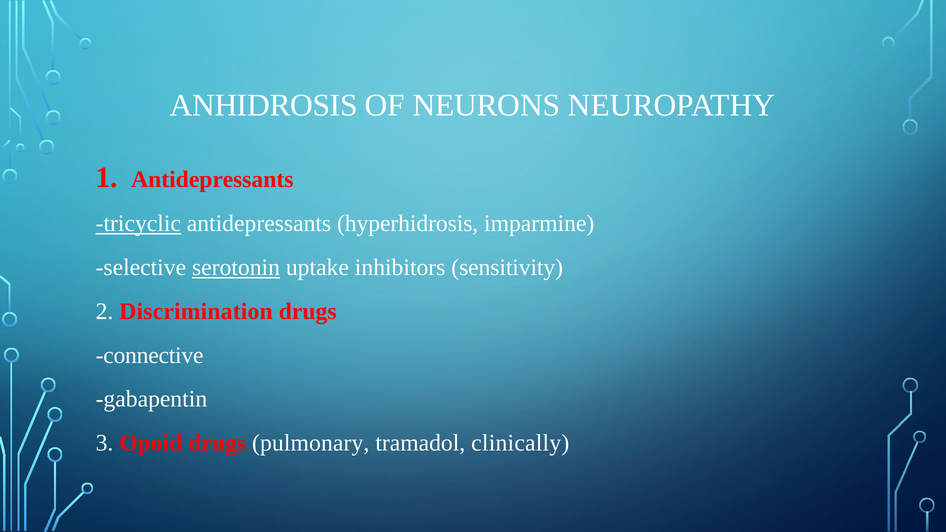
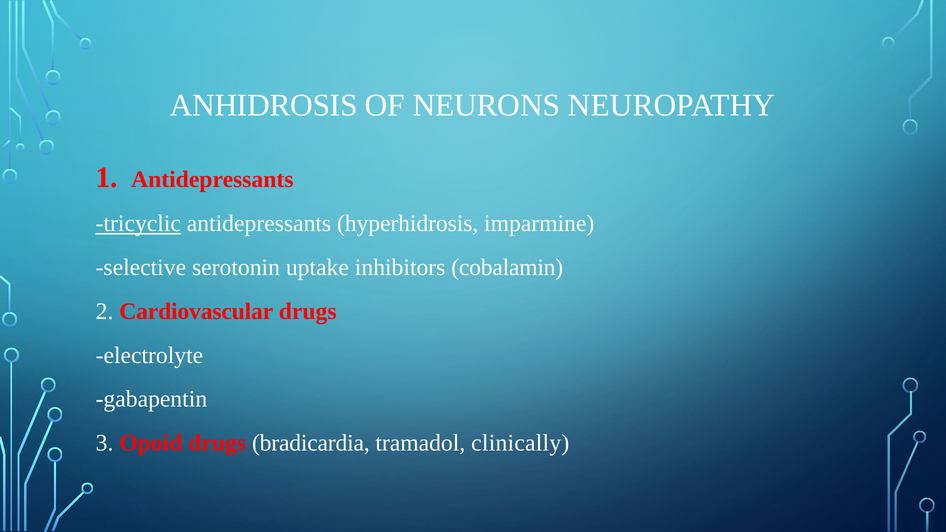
serotonin underline: present -> none
sensitivity: sensitivity -> cobalamin
Discrimination: Discrimination -> Cardiovascular
connective: connective -> electrolyte
pulmonary: pulmonary -> bradicardia
